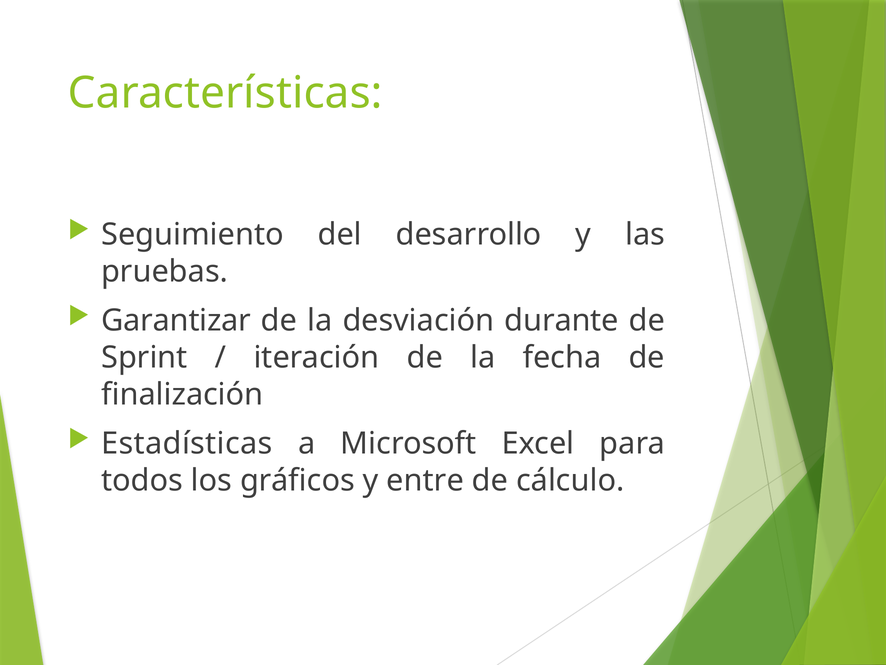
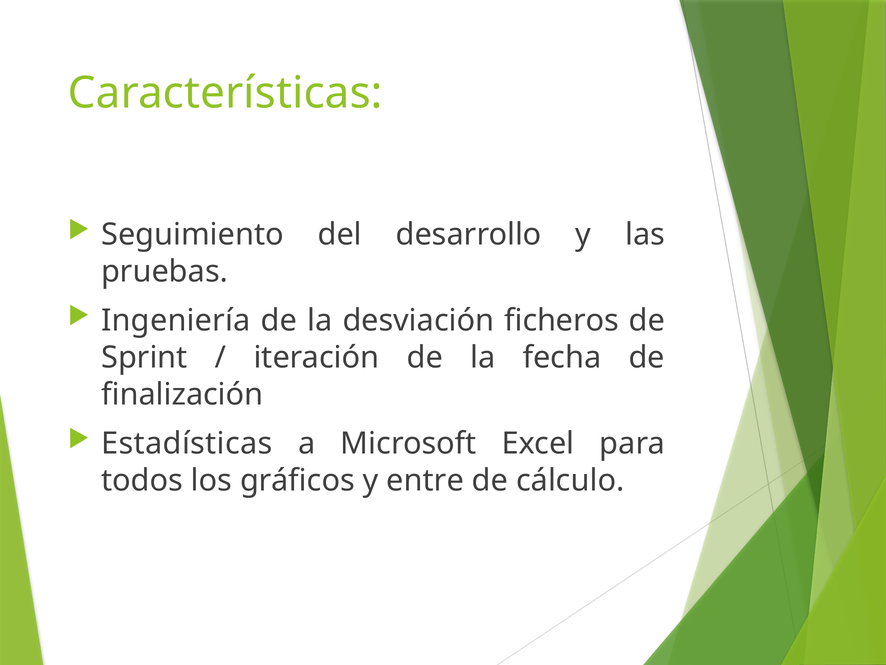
Garantizar: Garantizar -> Ingeniería
durante: durante -> ficheros
